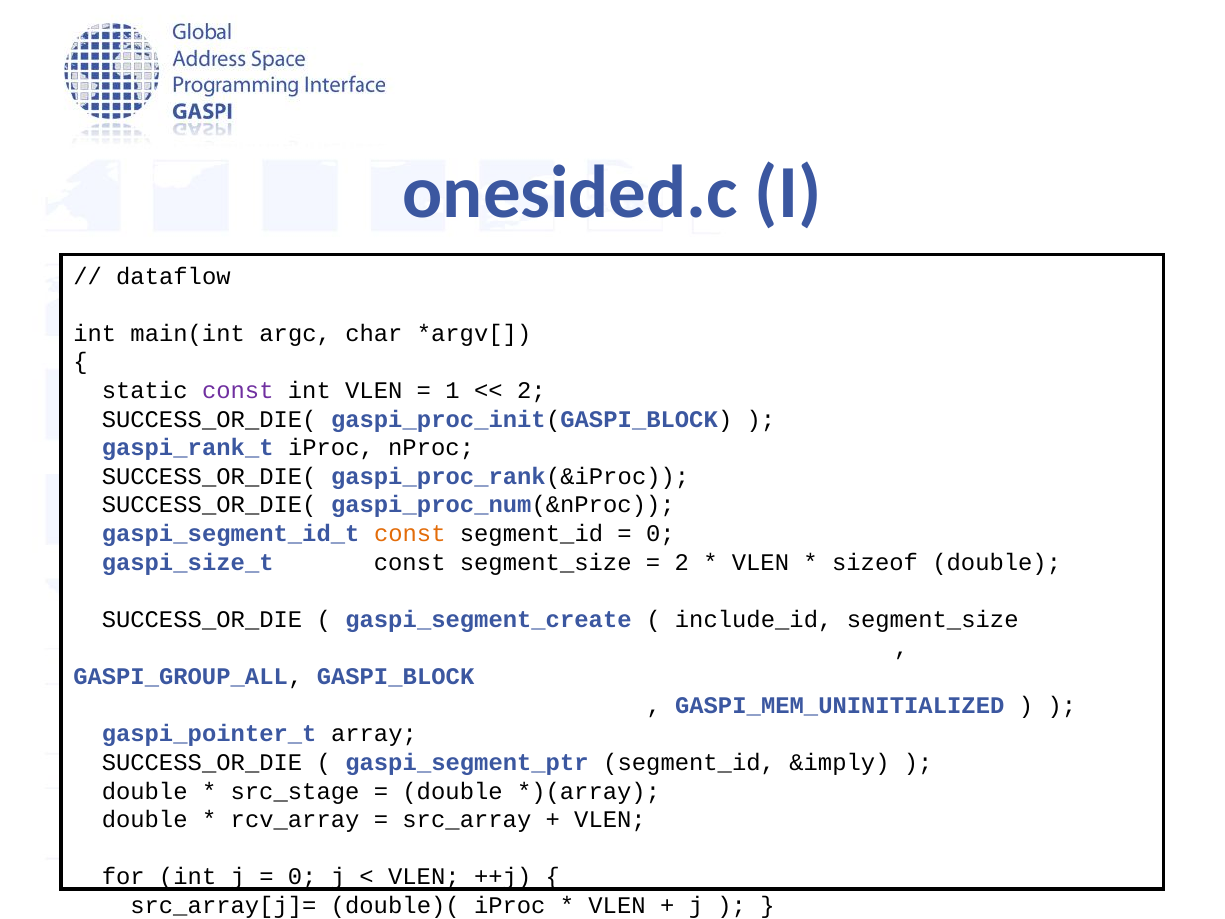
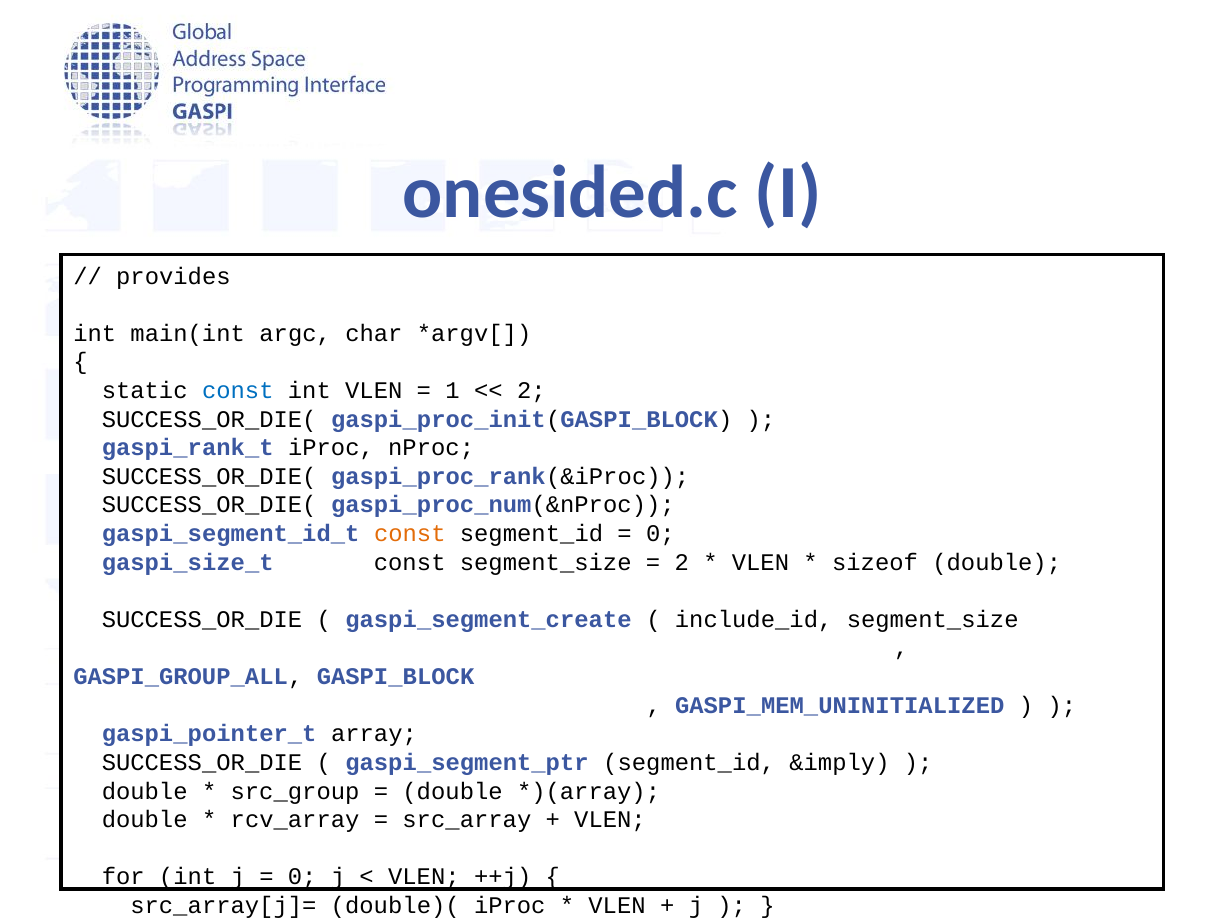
dataflow: dataflow -> provides
const at (238, 391) colour: purple -> blue
src_stage: src_stage -> src_group
